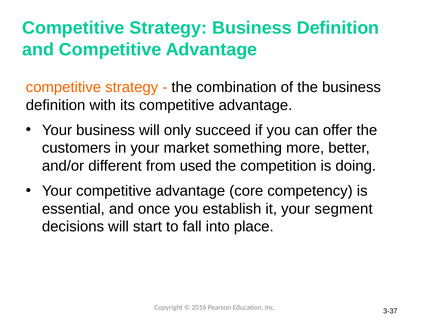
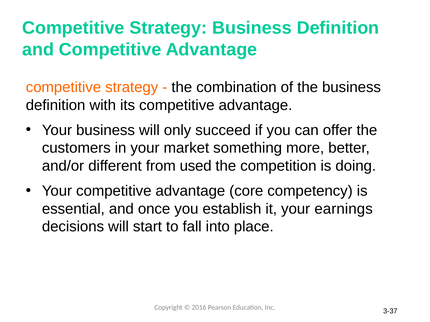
segment: segment -> earnings
